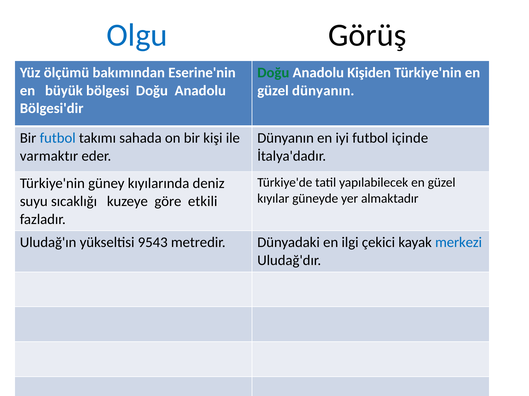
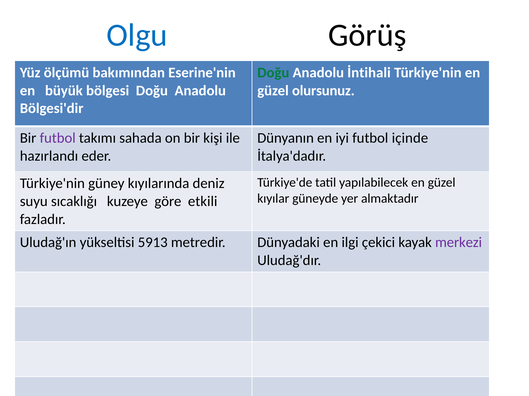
Kişiden: Kişiden -> İntihali
güzel dünyanın: dünyanın -> olursunuz
futbol at (58, 138) colour: blue -> purple
varmaktır: varmaktır -> hazırlandı
9543: 9543 -> 5913
merkezi colour: blue -> purple
